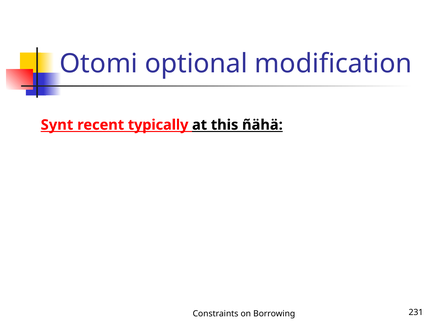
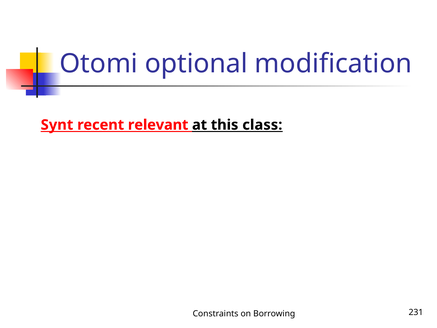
typically: typically -> relevant
ñähä: ñähä -> class
